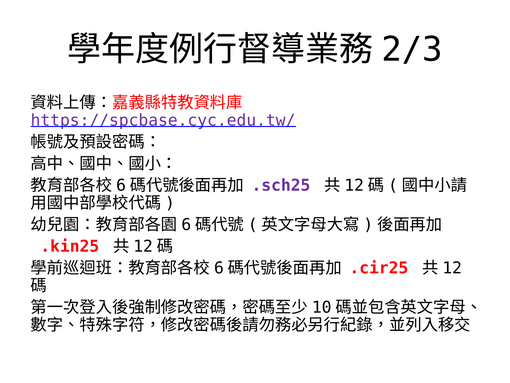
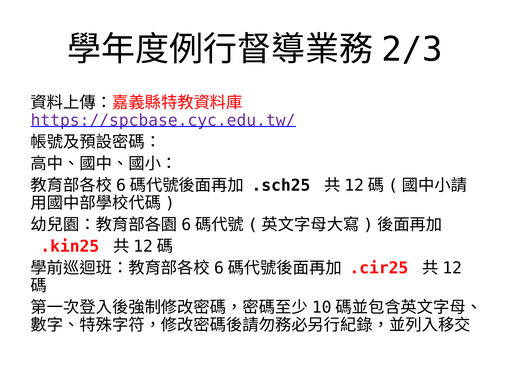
.sch25 colour: purple -> black
